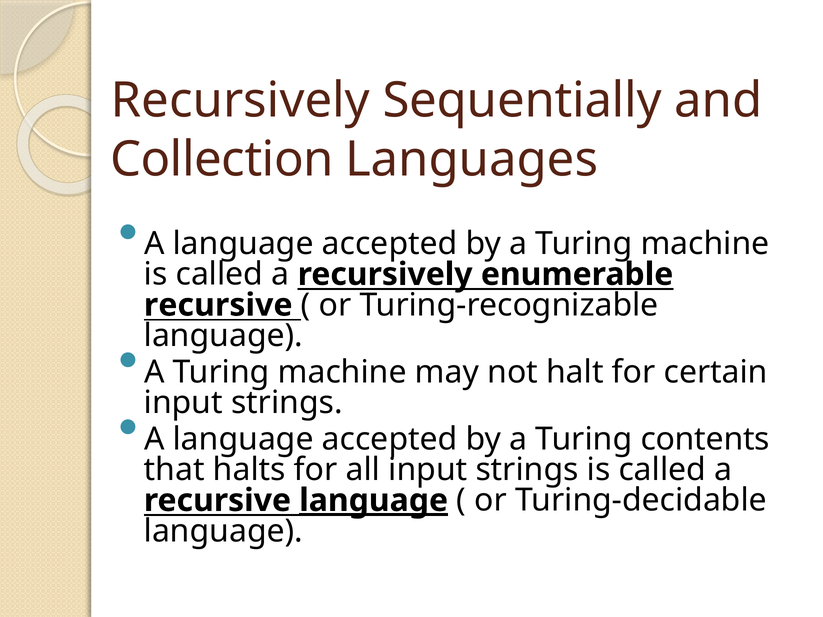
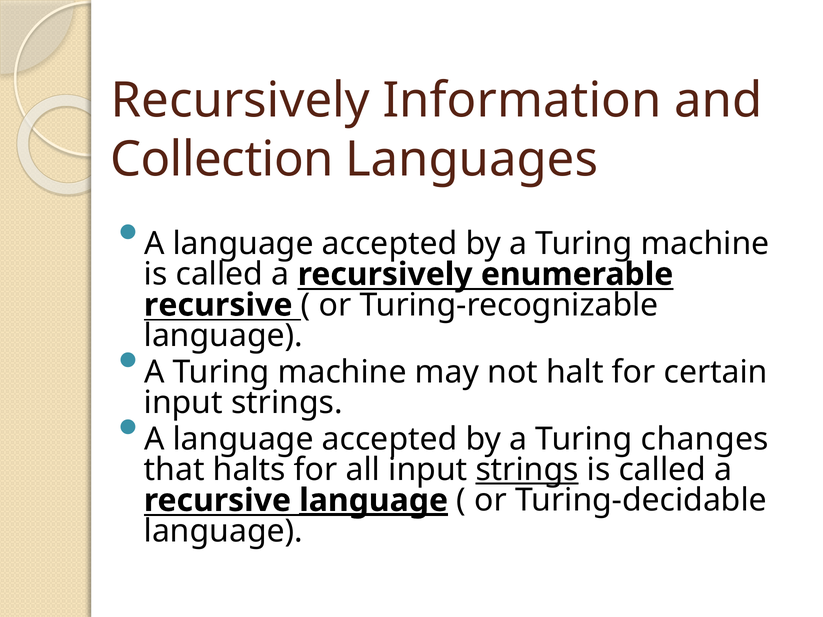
Sequentially: Sequentially -> Information
contents: contents -> changes
strings at (527, 470) underline: none -> present
